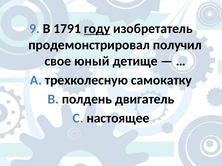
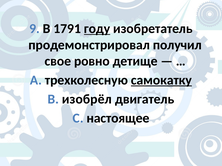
юный: юный -> ровно
самокатку underline: none -> present
полдень: полдень -> изобрёл
